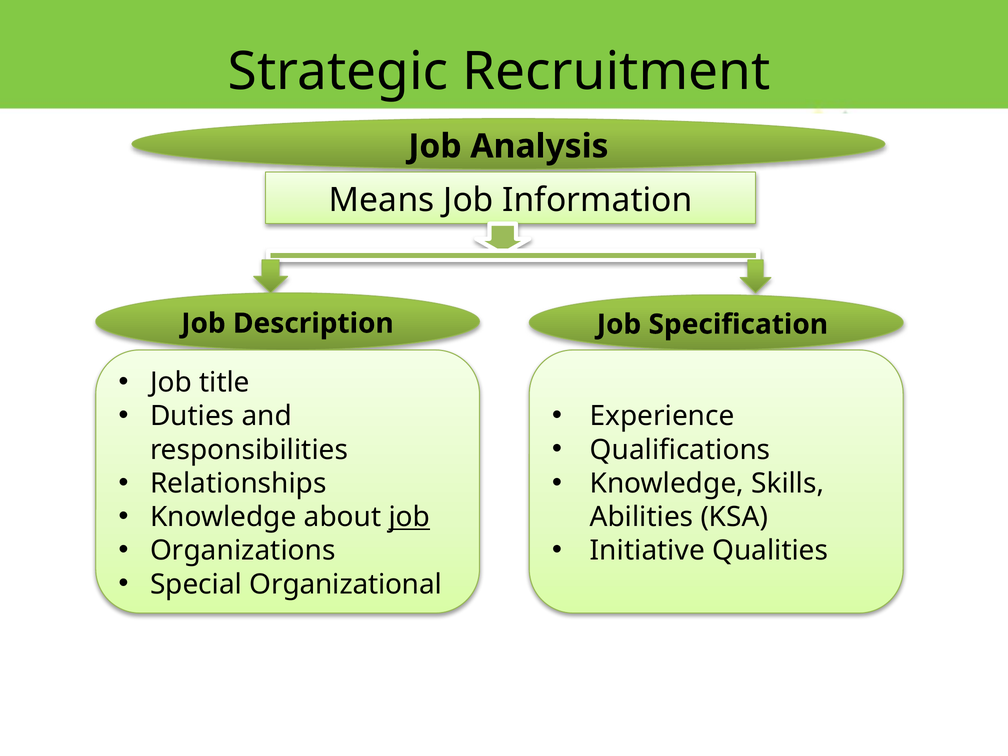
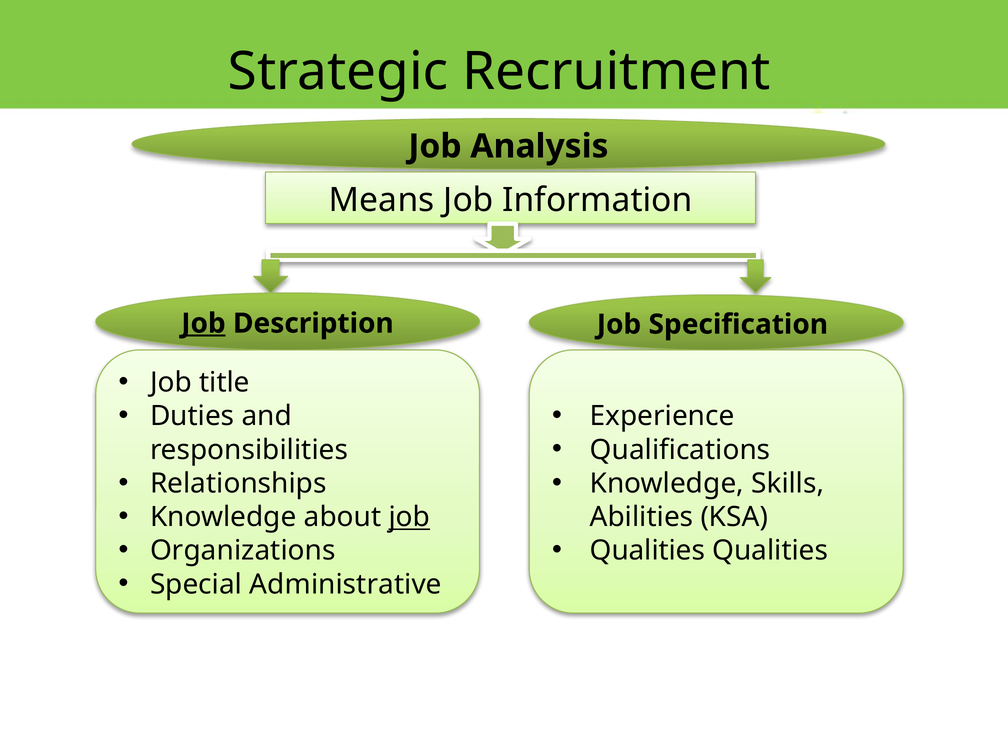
Job at (203, 323) underline: none -> present
Initiative at (647, 551): Initiative -> Qualities
Organizational: Organizational -> Administrative
